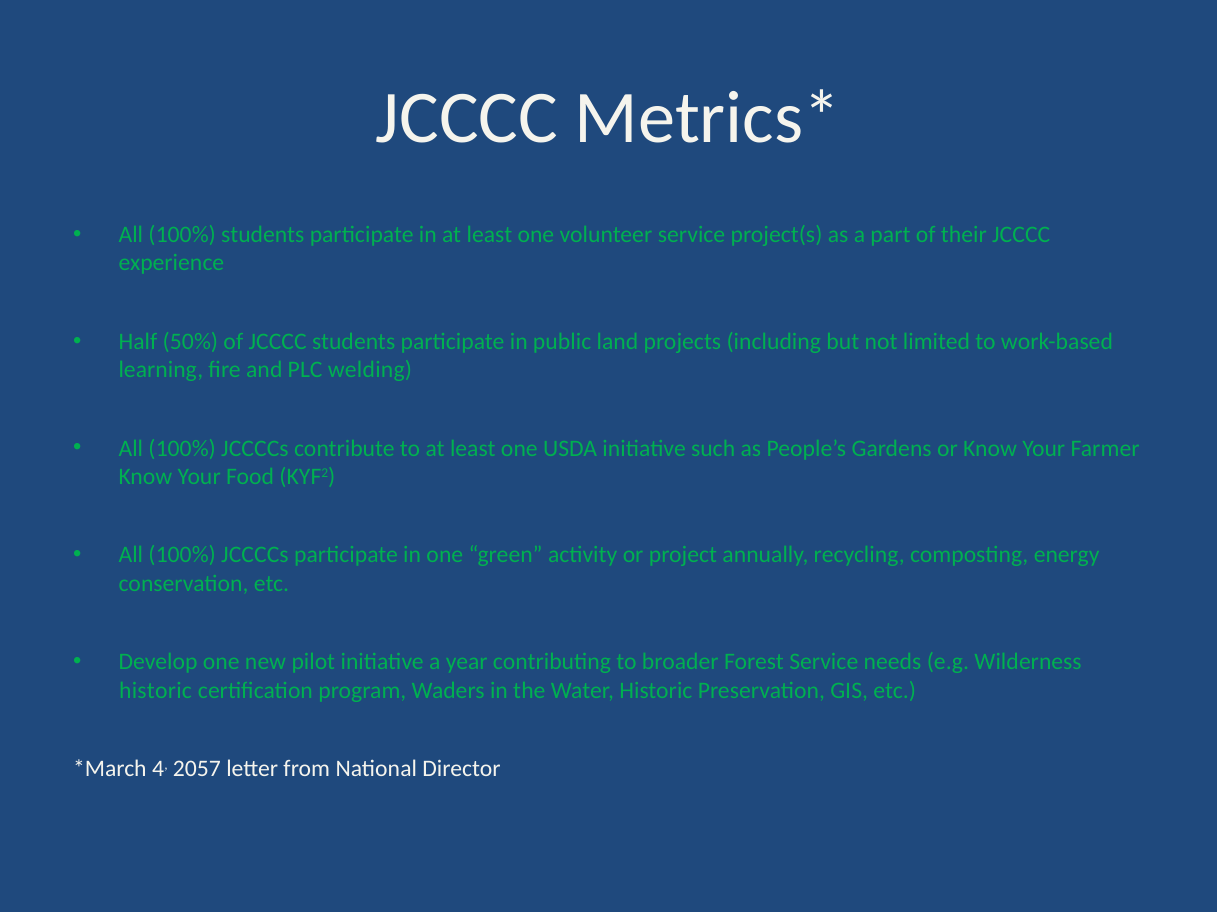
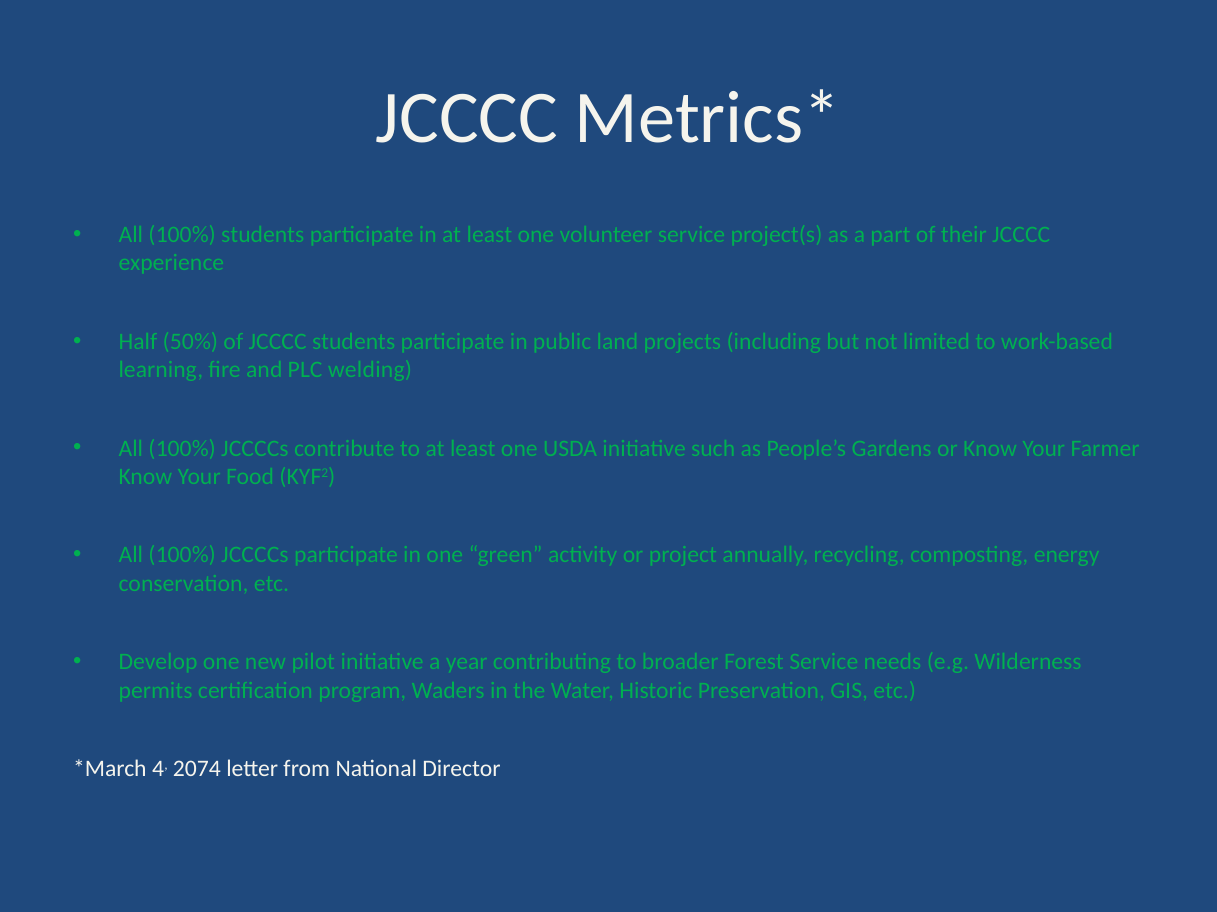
historic at (156, 691): historic -> permits
2057: 2057 -> 2074
